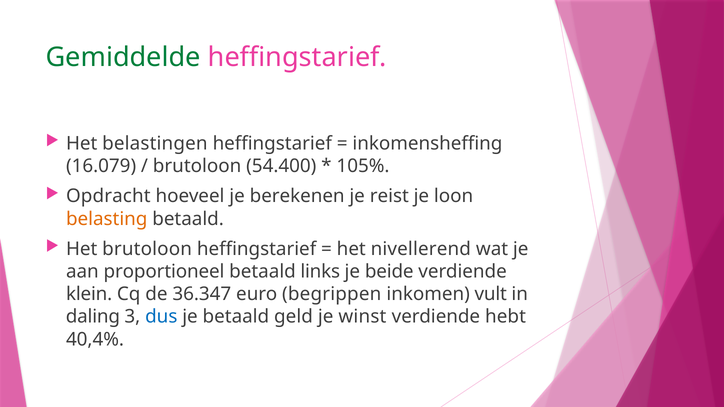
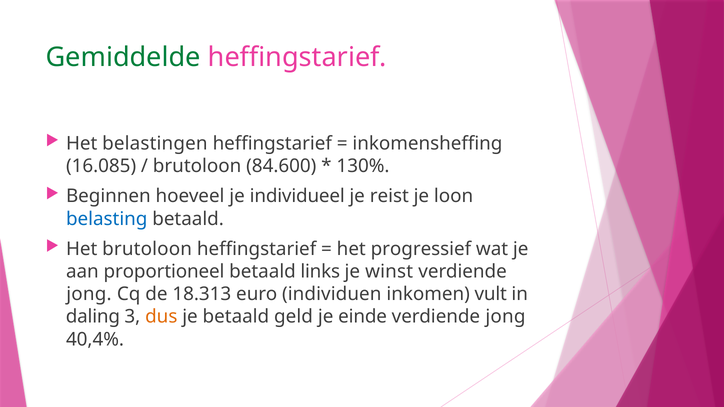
16.079: 16.079 -> 16.085
54.400: 54.400 -> 84.600
105%: 105% -> 130%
Opdracht: Opdracht -> Beginnen
berekenen: berekenen -> individueel
belasting colour: orange -> blue
nivellerend: nivellerend -> progressief
beide: beide -> winst
klein at (89, 294): klein -> jong
36.347: 36.347 -> 18.313
begrippen: begrippen -> individuen
dus colour: blue -> orange
winst: winst -> einde
hebt at (505, 317): hebt -> jong
